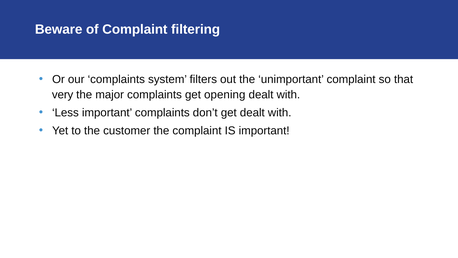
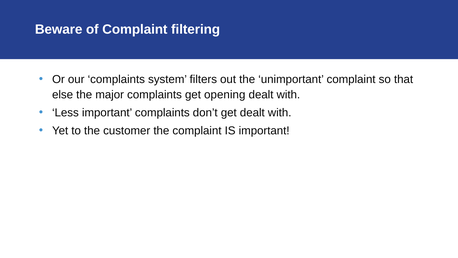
very: very -> else
